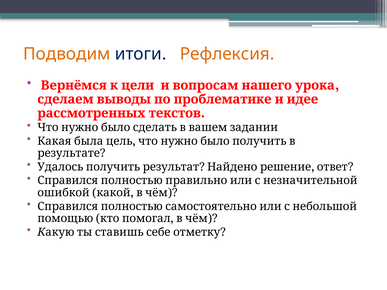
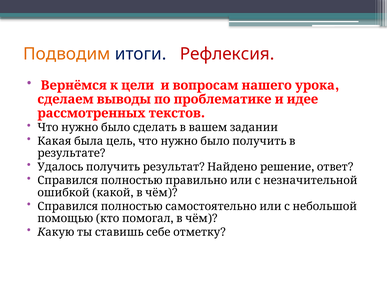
Рефлексия colour: orange -> red
